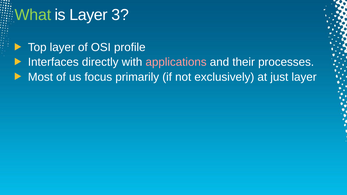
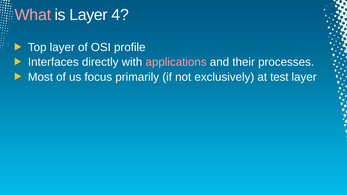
What colour: light green -> pink
3: 3 -> 4
just: just -> test
